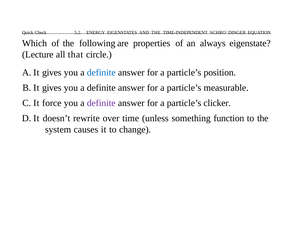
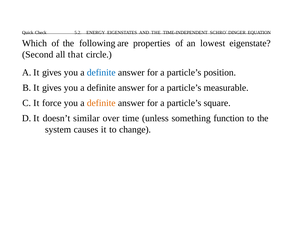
always: always -> lowest
Lecture: Lecture -> Second
definite at (101, 103) colour: purple -> orange
clicker: clicker -> square
rewrite: rewrite -> similar
